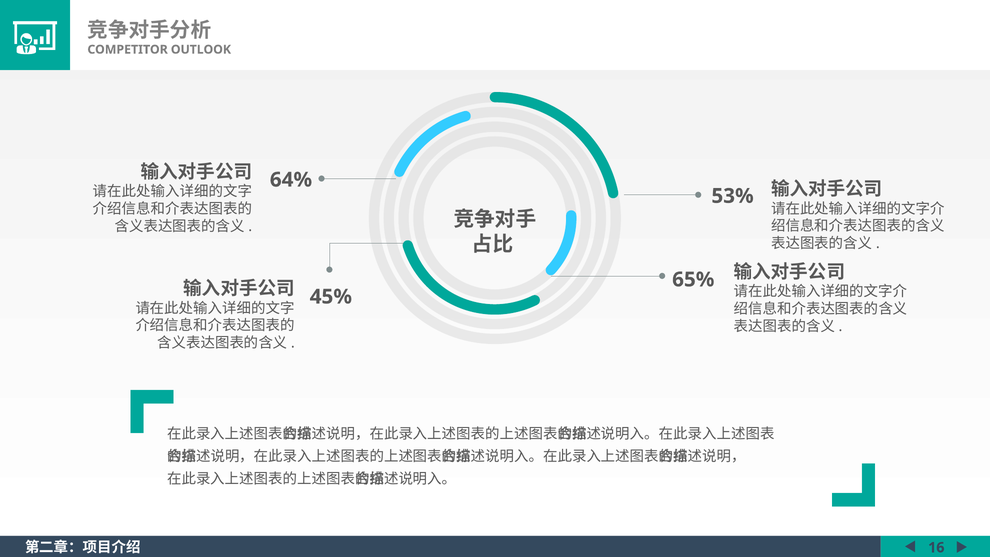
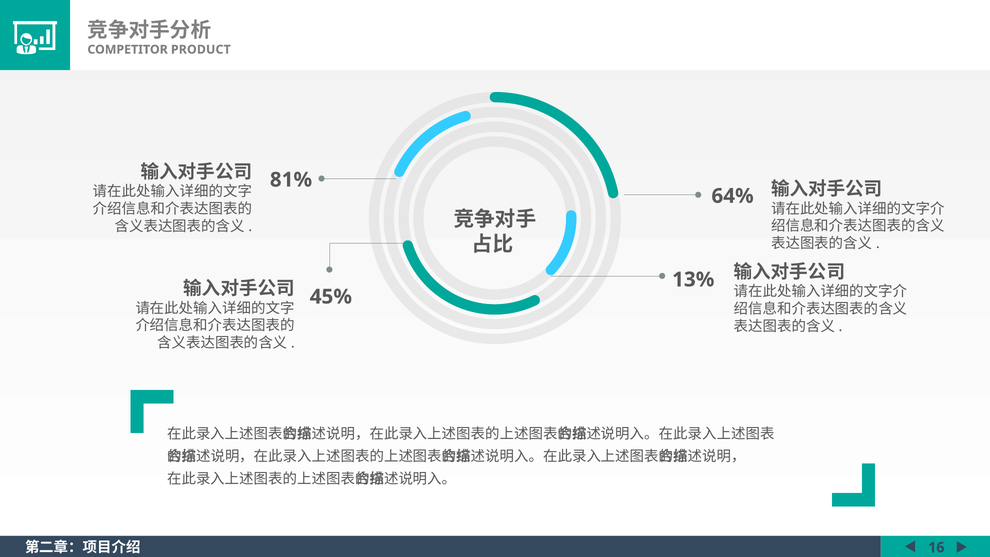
OUTLOOK: OUTLOOK -> PRODUCT
64%: 64% -> 81%
53%: 53% -> 64%
65%: 65% -> 13%
